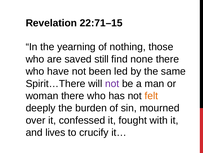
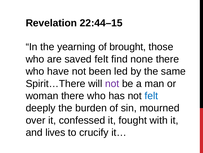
22:71–15: 22:71–15 -> 22:44–15
nothing: nothing -> brought
saved still: still -> felt
felt at (151, 95) colour: orange -> blue
